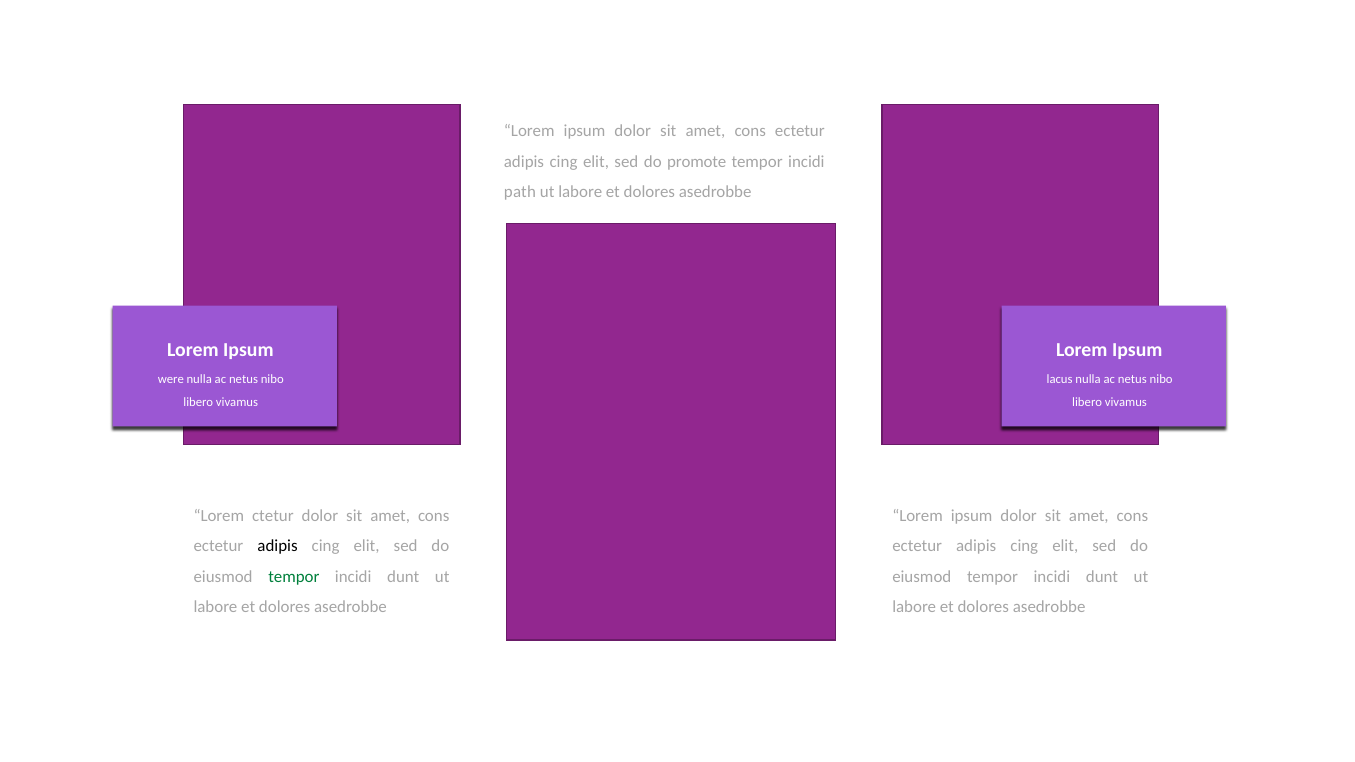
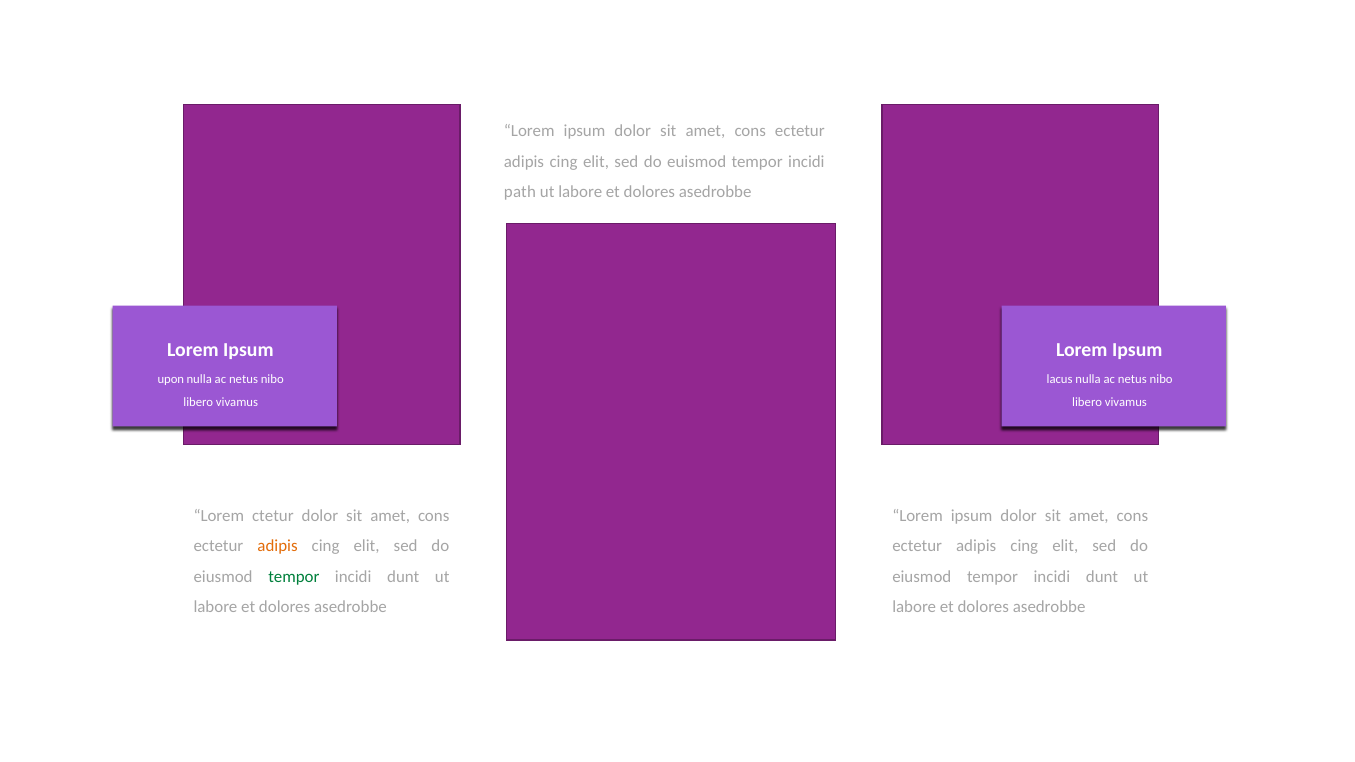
promote: promote -> euismod
were: were -> upon
adipis at (278, 546) colour: black -> orange
